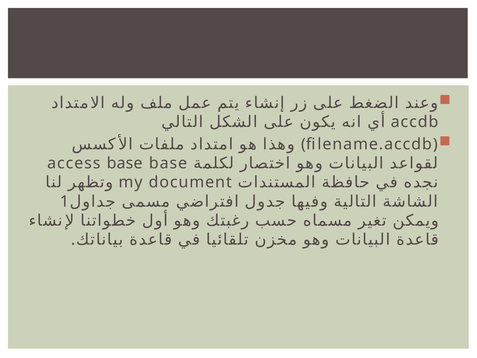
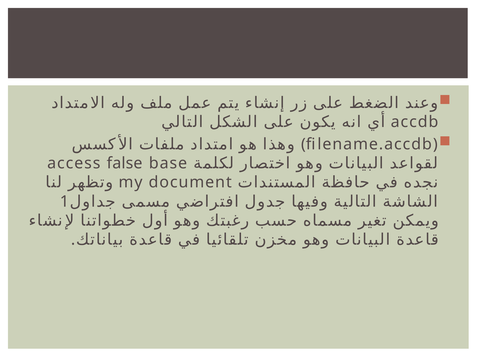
access base: base -> false
